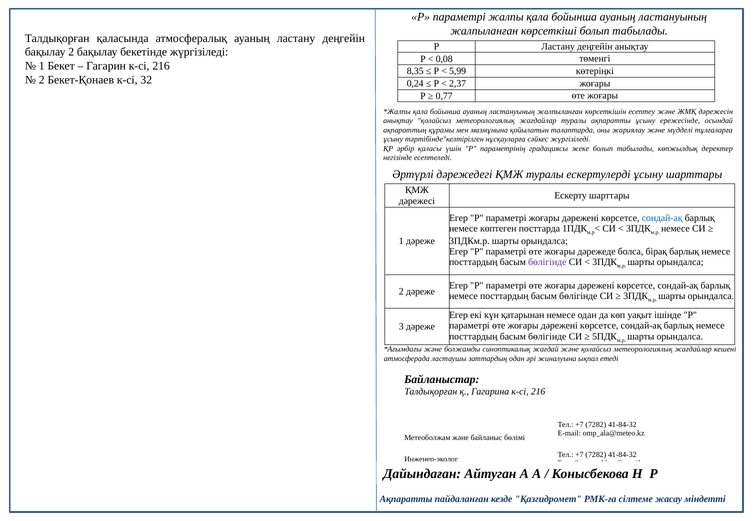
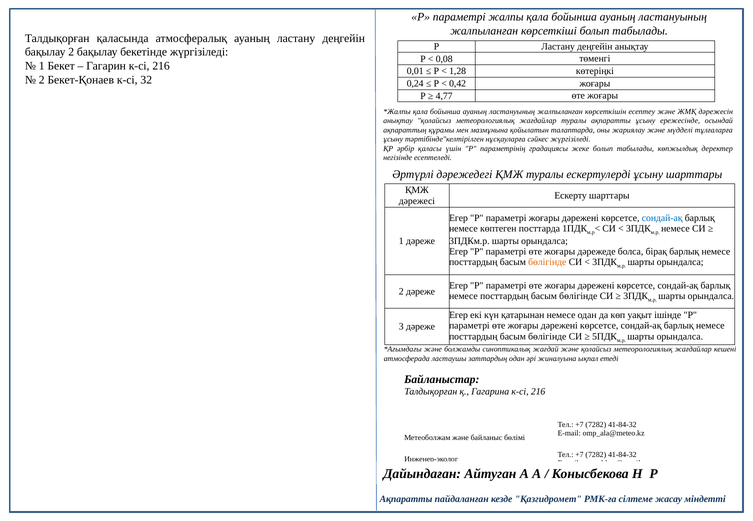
8,35: 8,35 -> 0,01
5,99: 5,99 -> 1,28
2,37: 2,37 -> 0,42
0,77: 0,77 -> 4,77
бөлігінде at (547, 262) colour: purple -> orange
